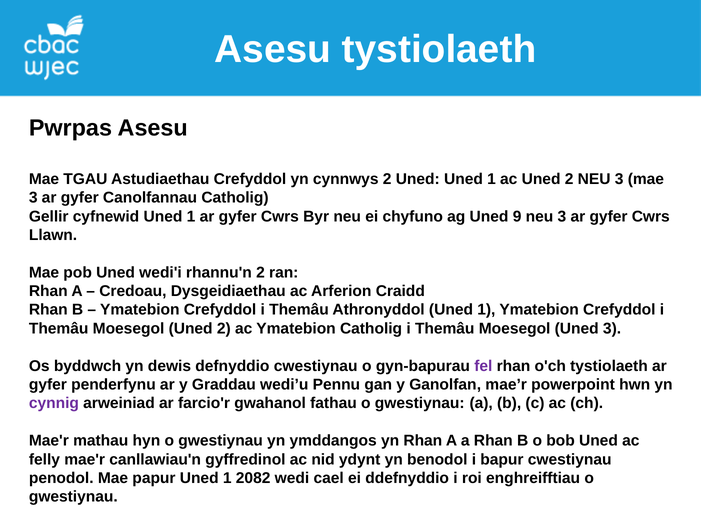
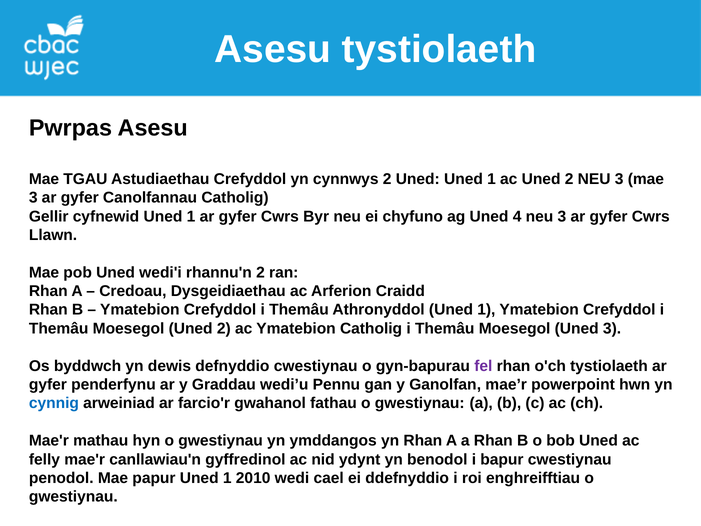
9: 9 -> 4
cynnig colour: purple -> blue
2082: 2082 -> 2010
